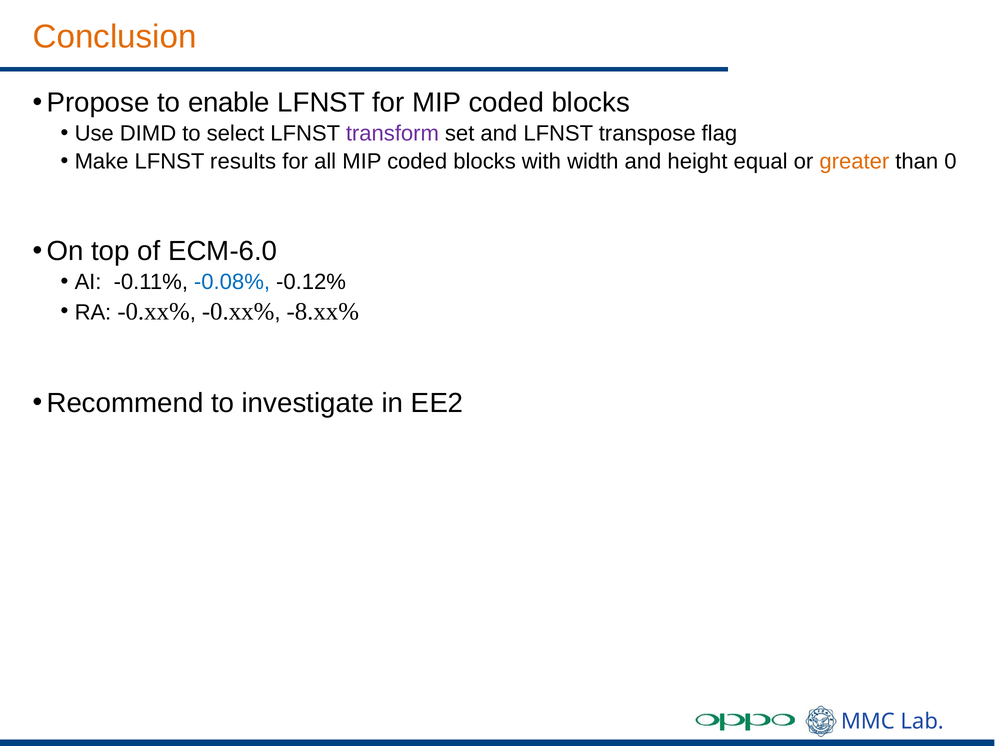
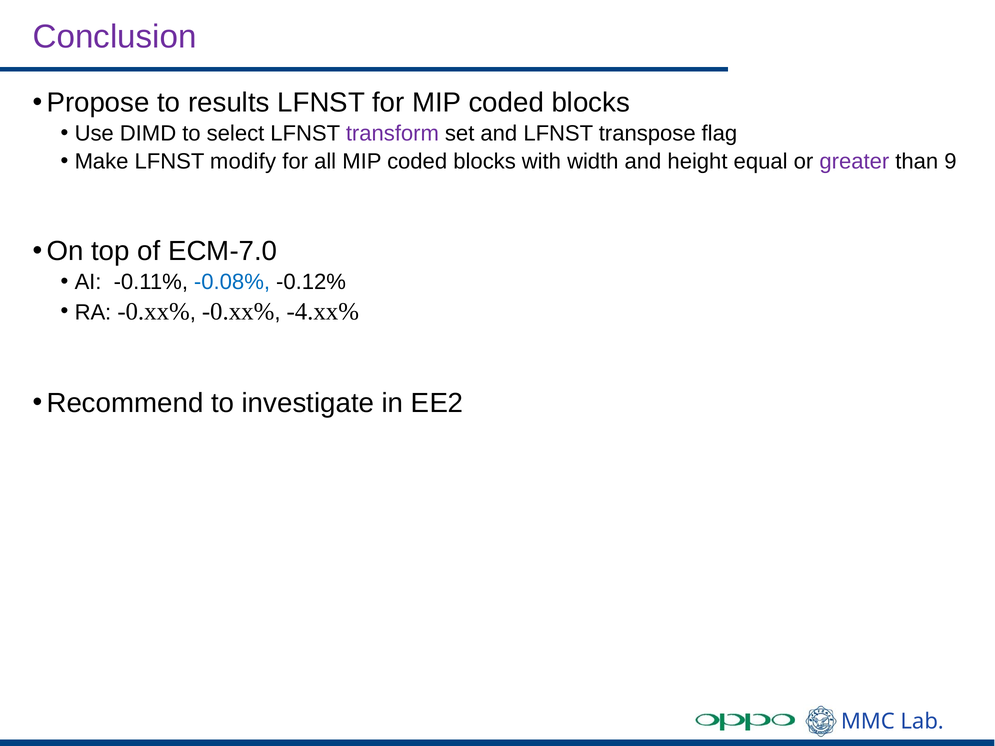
Conclusion colour: orange -> purple
enable: enable -> results
results: results -> modify
greater colour: orange -> purple
0: 0 -> 9
ECM-6.0: ECM-6.0 -> ECM-7.0
-8.xx%: -8.xx% -> -4.xx%
